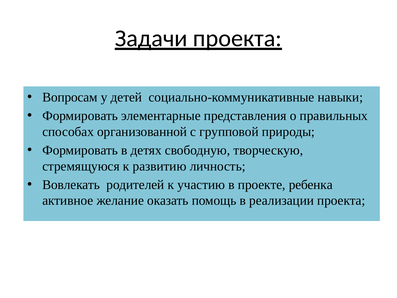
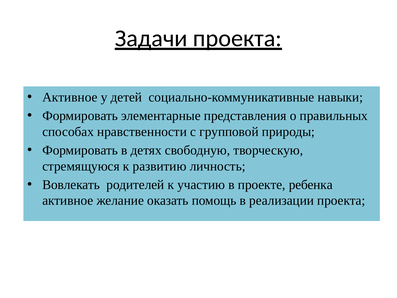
Вопросам at (70, 97): Вопросам -> Активное
организованной: организованной -> нравственности
